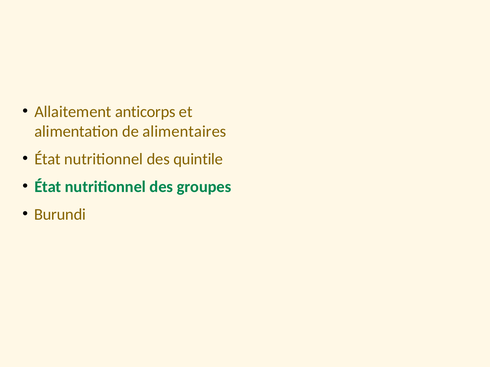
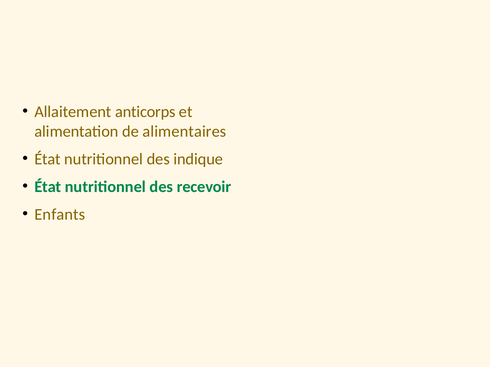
quintile: quintile -> indique
groupes: groupes -> recevoir
Burundi: Burundi -> Enfants
